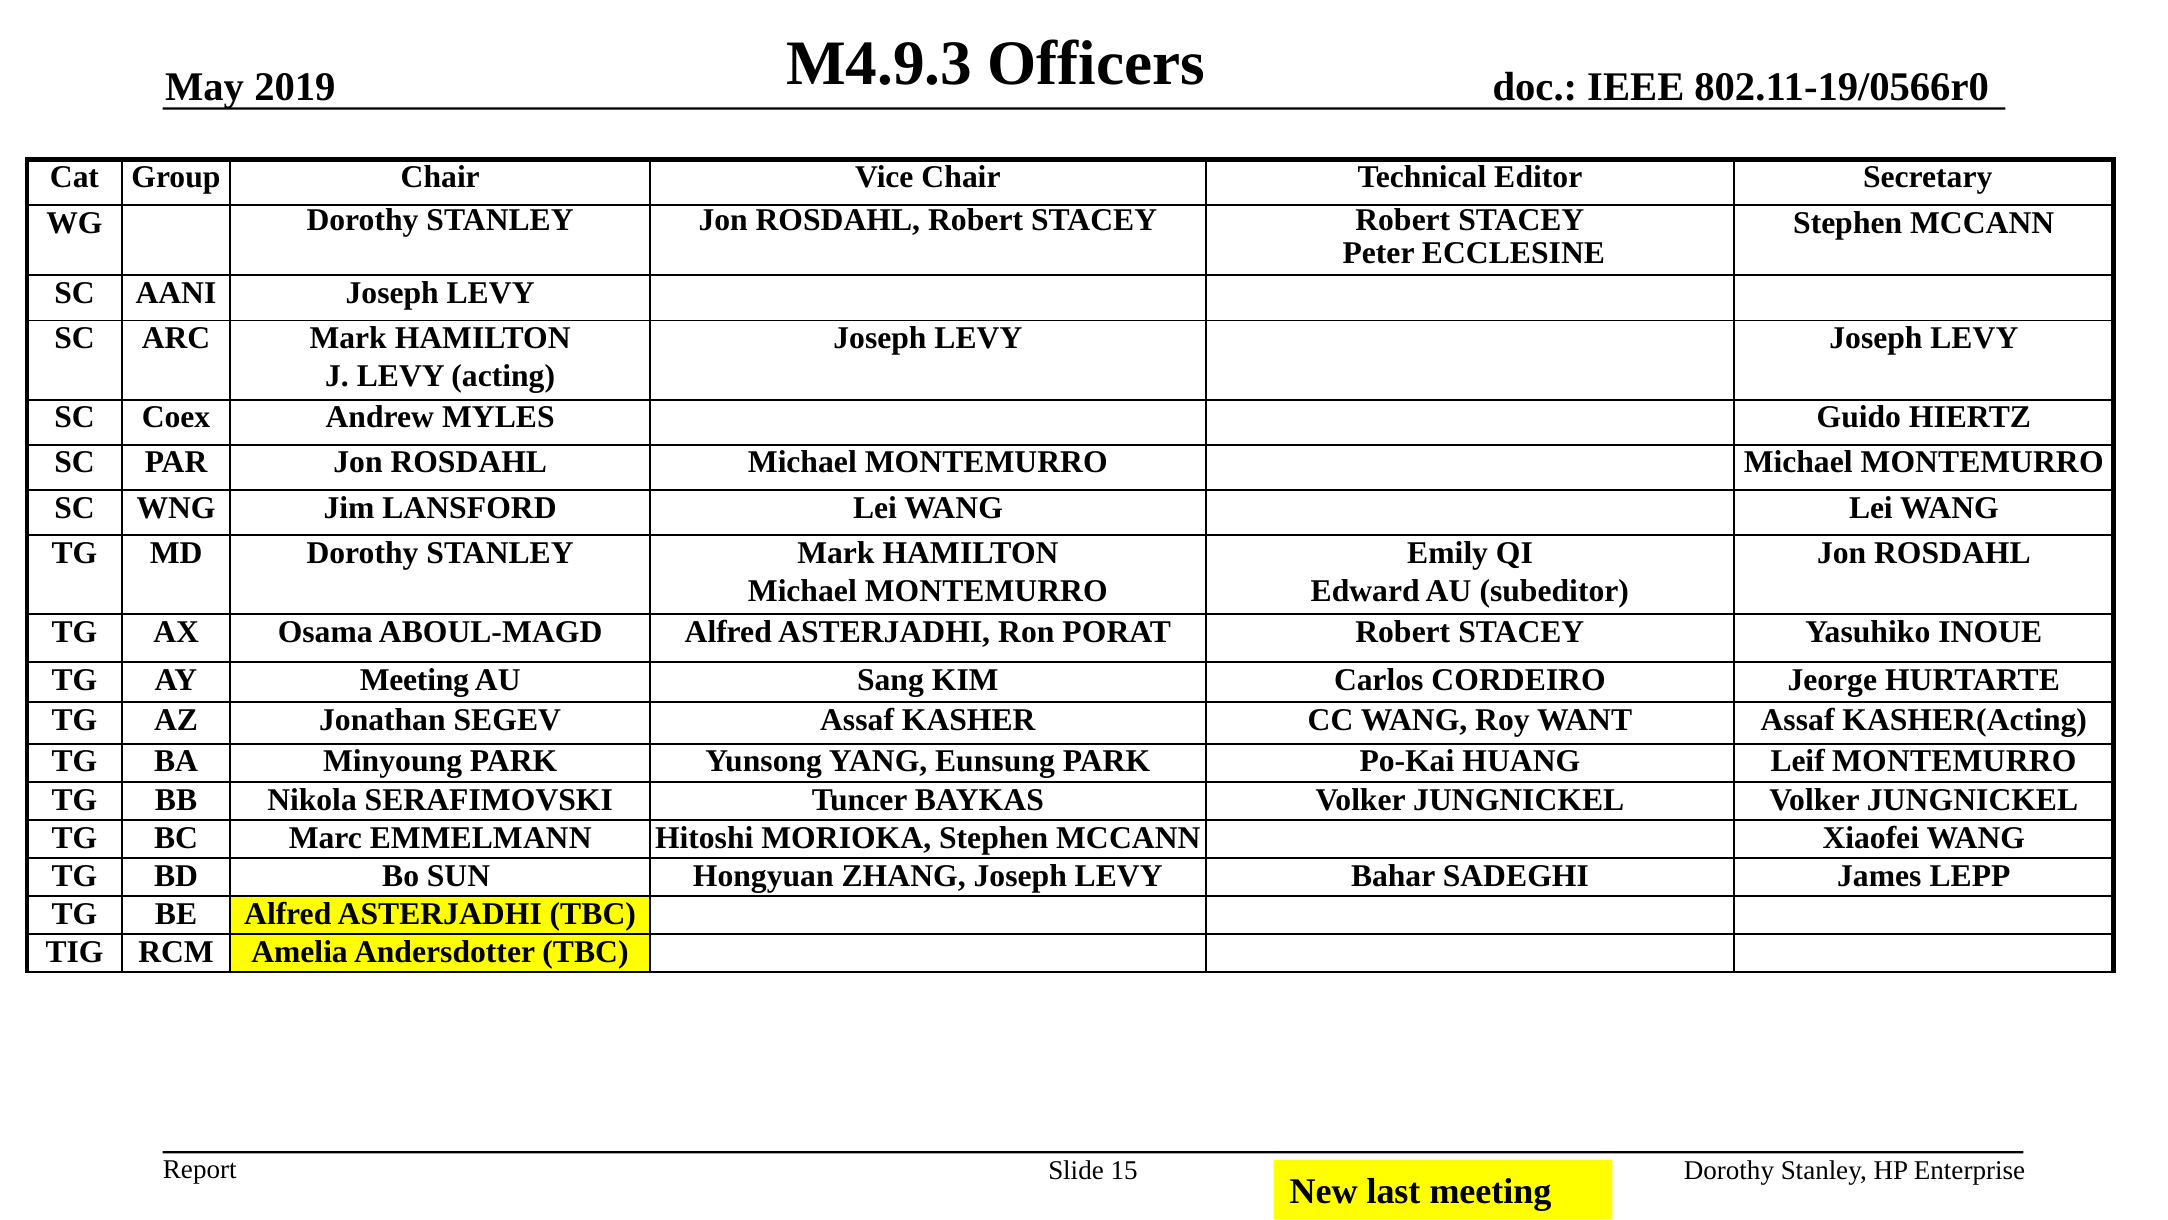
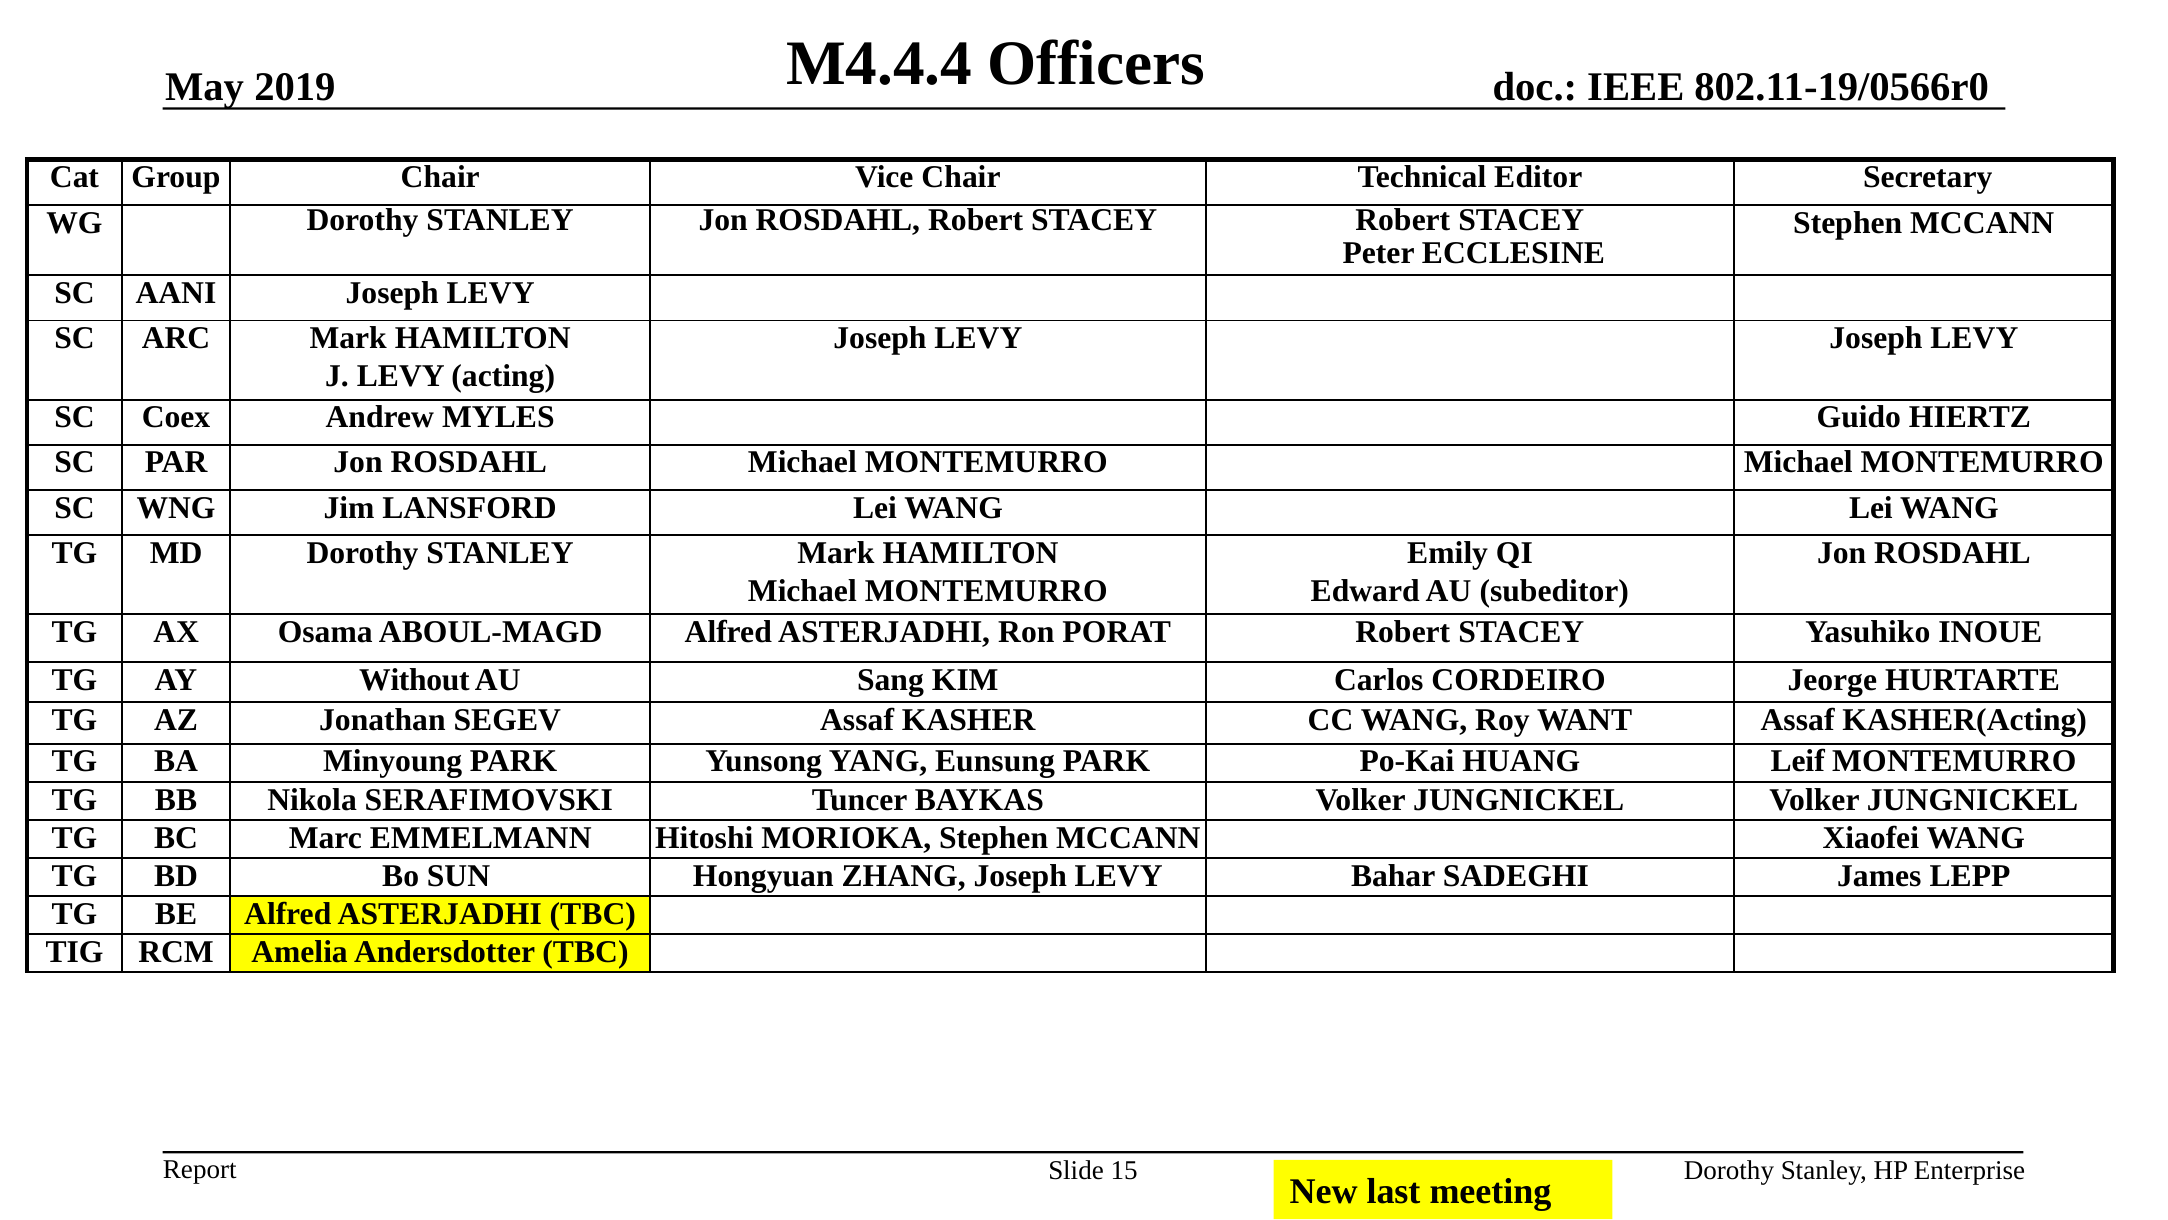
M4.9.3: M4.9.3 -> M4.4.4
AY Meeting: Meeting -> Without
